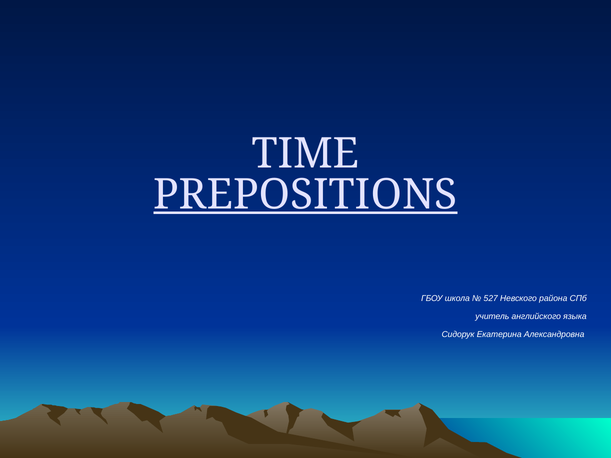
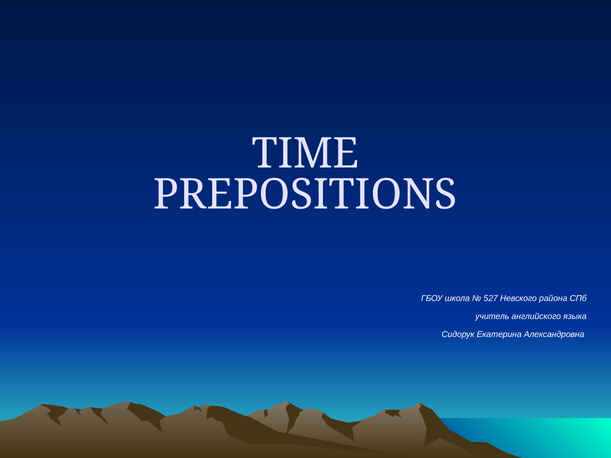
PREPOSITIONS underline: present -> none
